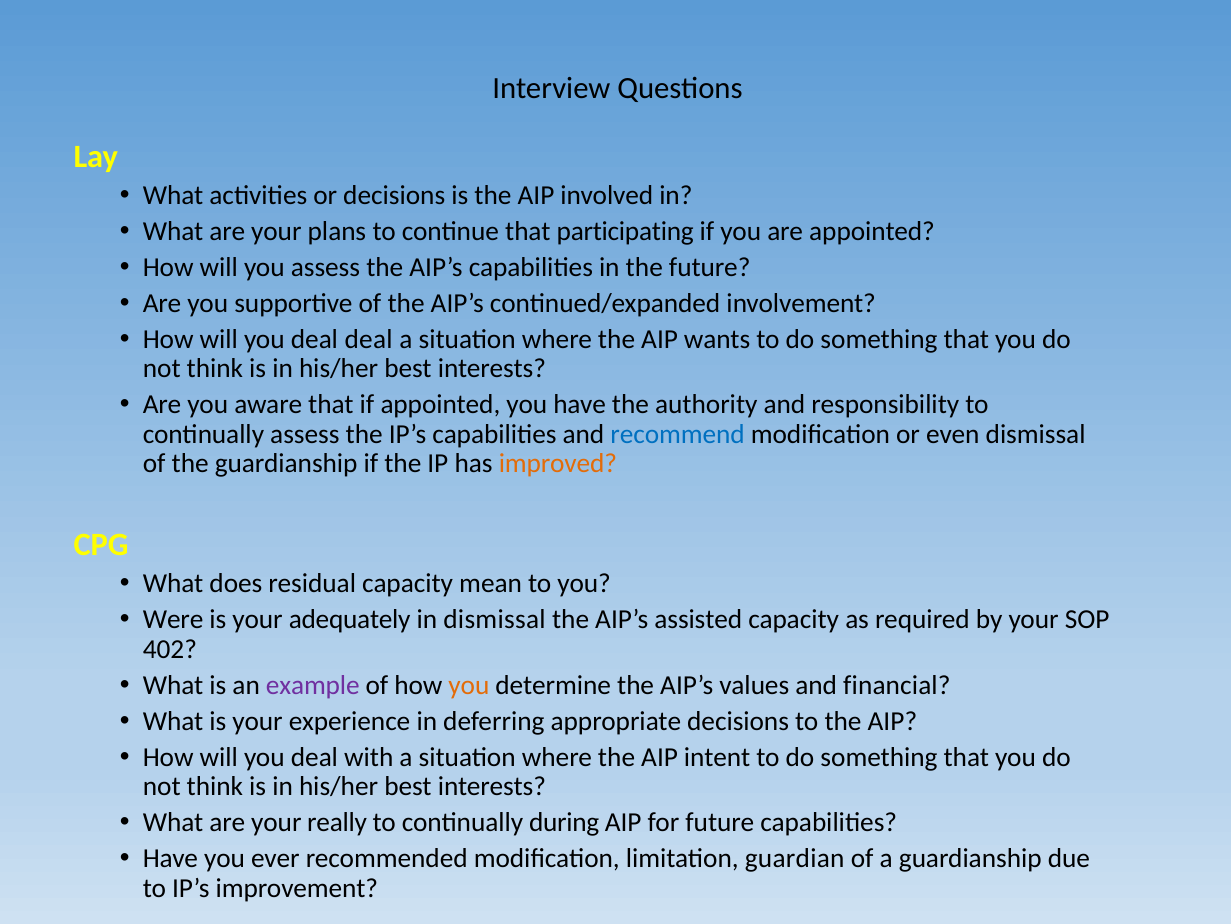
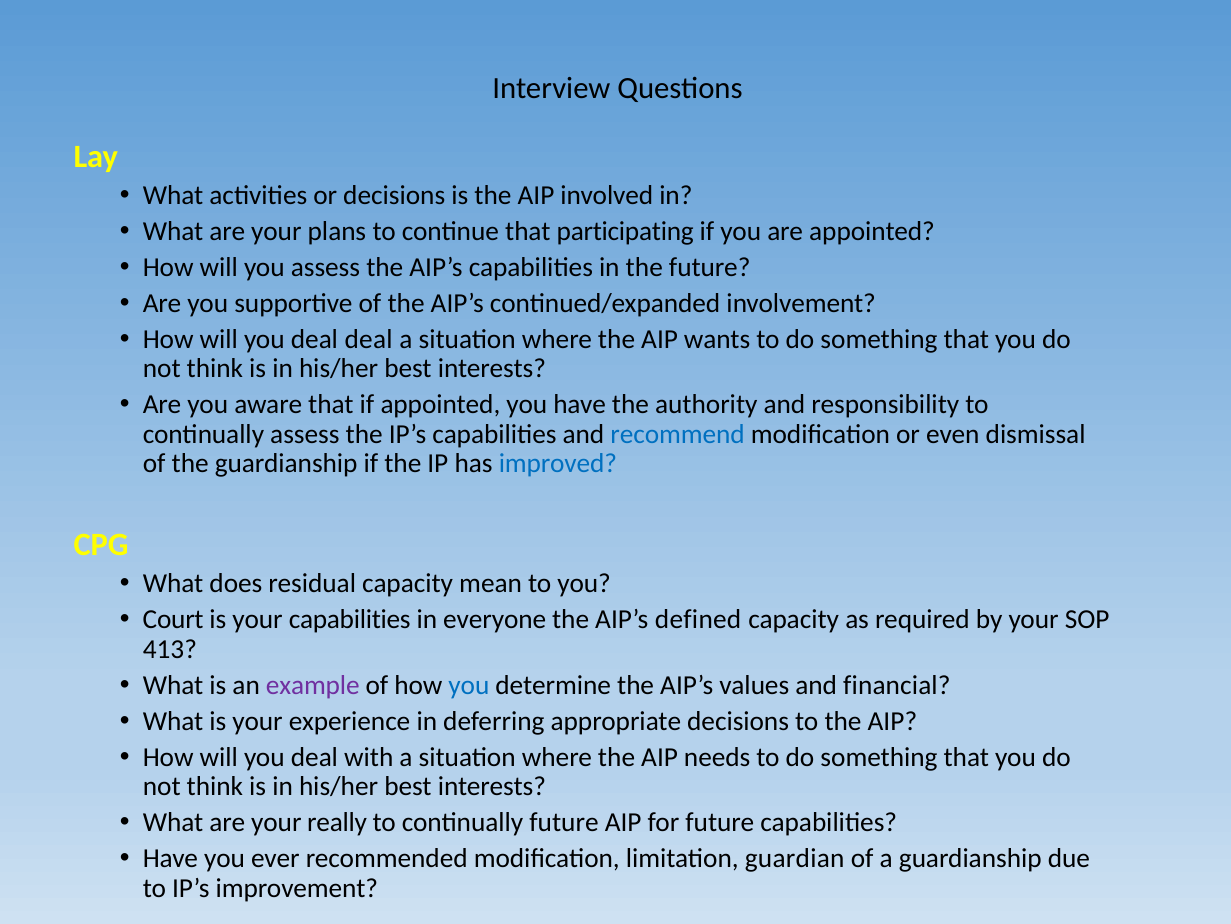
improved colour: orange -> blue
Were: Were -> Court
your adequately: adequately -> capabilities
in dismissal: dismissal -> everyone
assisted: assisted -> defined
402: 402 -> 413
you at (469, 685) colour: orange -> blue
intent: intent -> needs
continually during: during -> future
